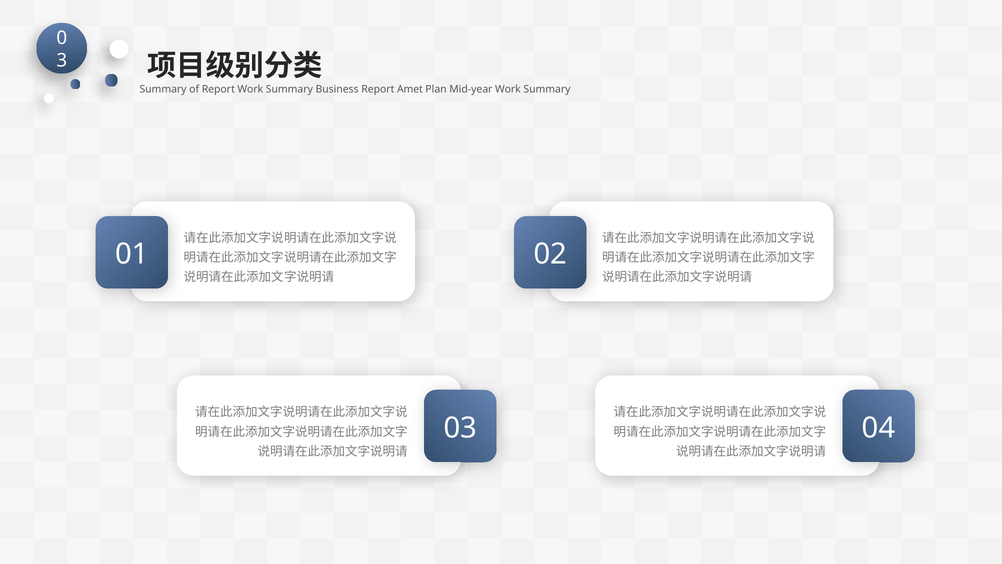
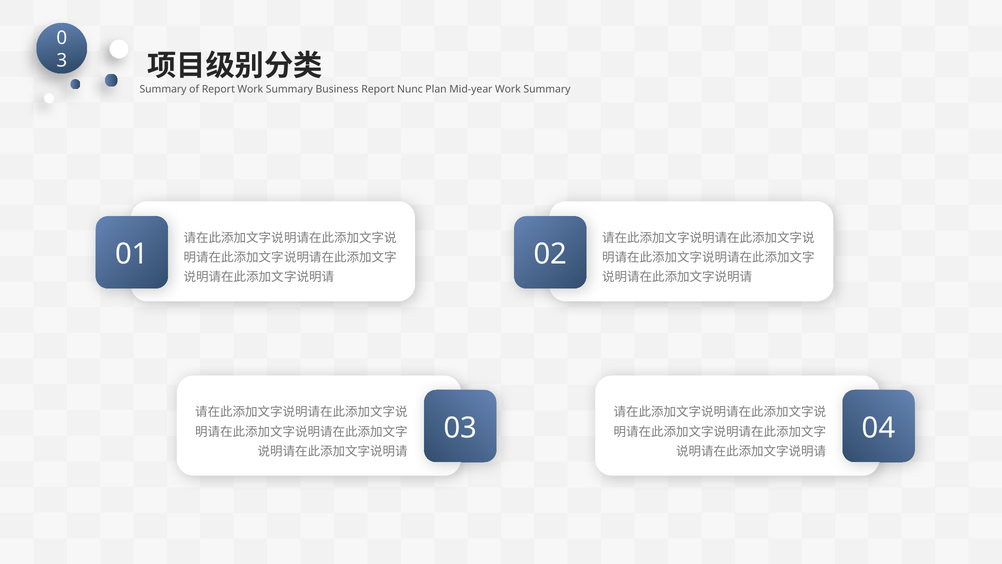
Amet: Amet -> Nunc
